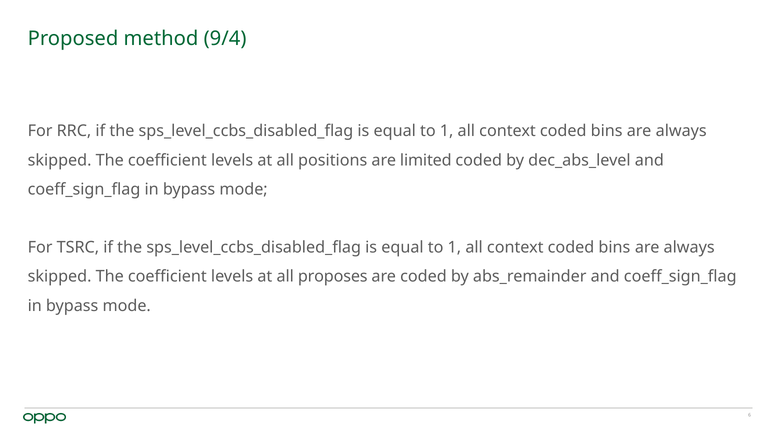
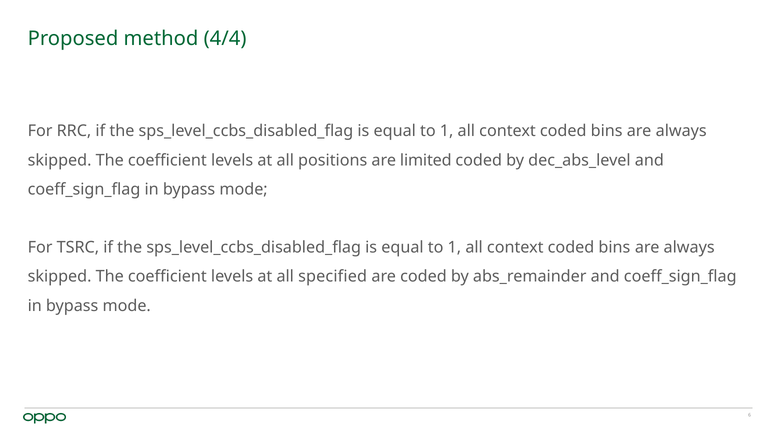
9/4: 9/4 -> 4/4
proposes: proposes -> specified
